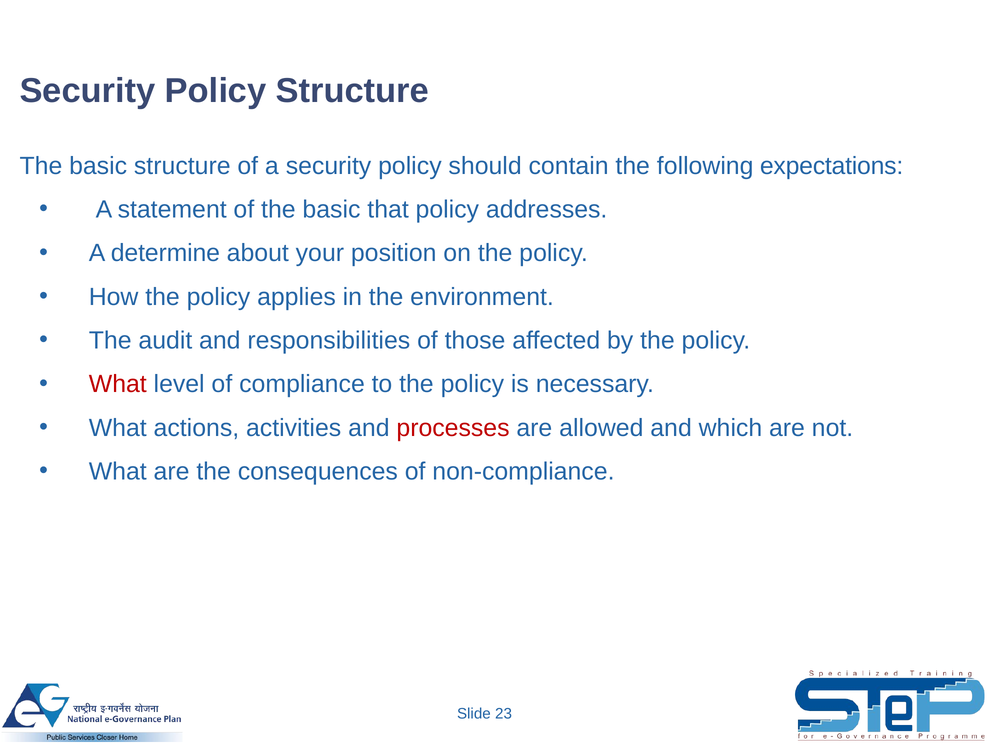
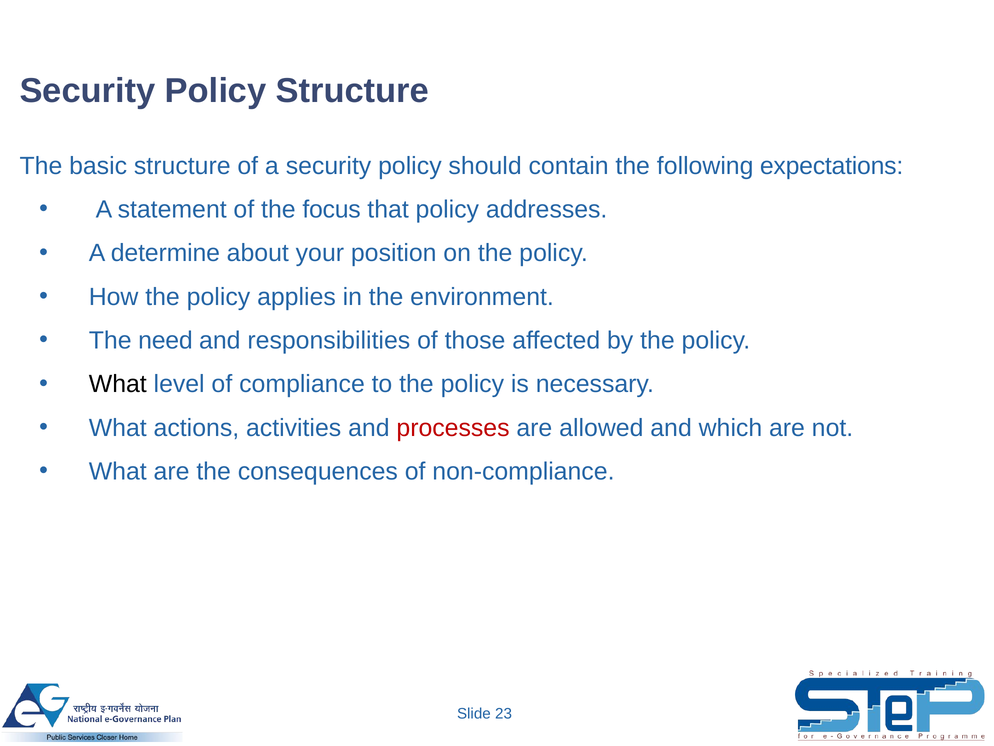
of the basic: basic -> focus
audit: audit -> need
What at (118, 384) colour: red -> black
